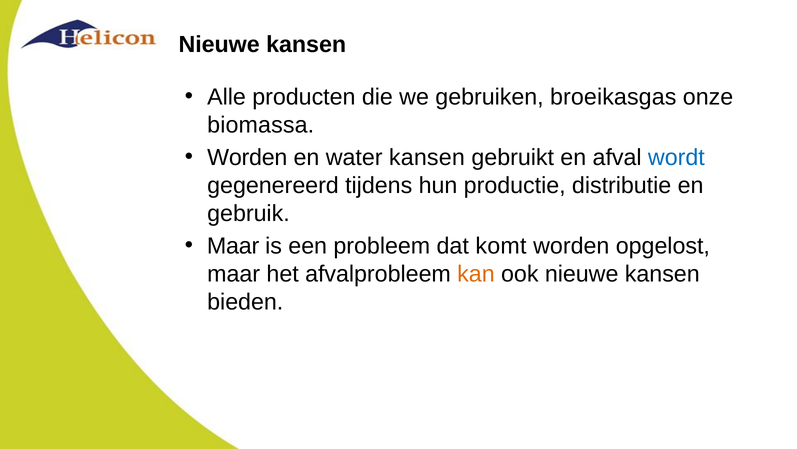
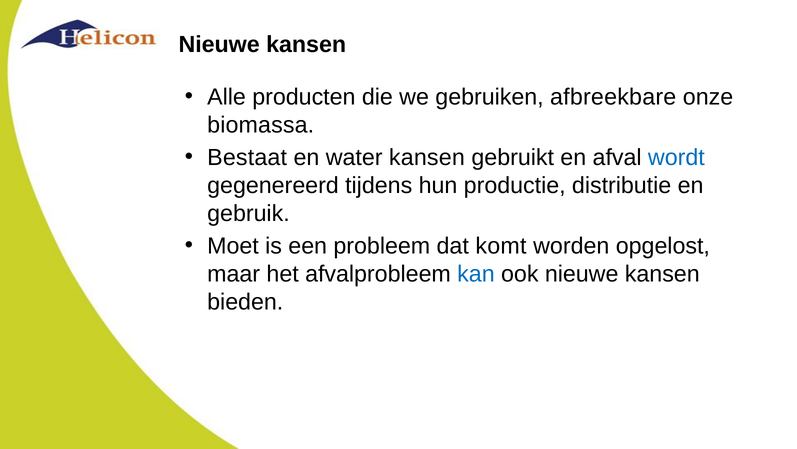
broeikasgas: broeikasgas -> afbreekbare
Worden at (247, 157): Worden -> Bestaat
Maar at (233, 246): Maar -> Moet
kan colour: orange -> blue
